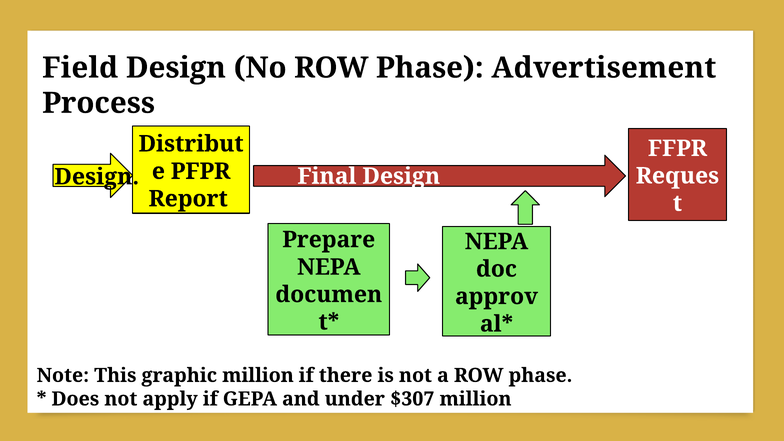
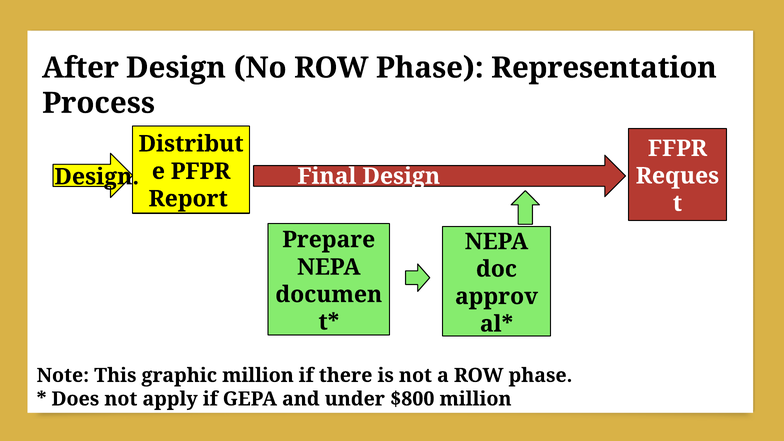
Field: Field -> After
Advertisement: Advertisement -> Representation
$307: $307 -> $800
